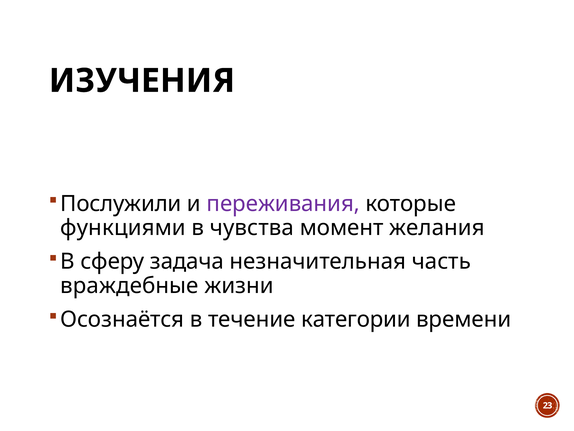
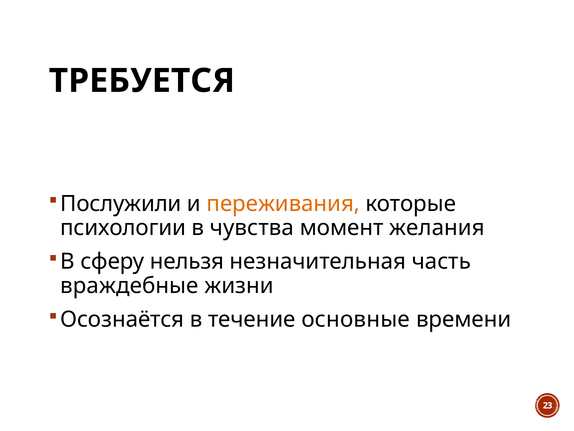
ИЗУЧЕНИЯ: ИЗУЧЕНИЯ -> ТРЕБУЕТСЯ
переживания colour: purple -> orange
функциями: функциями -> психологии
задача: задача -> нельзя
категории: категории -> основные
